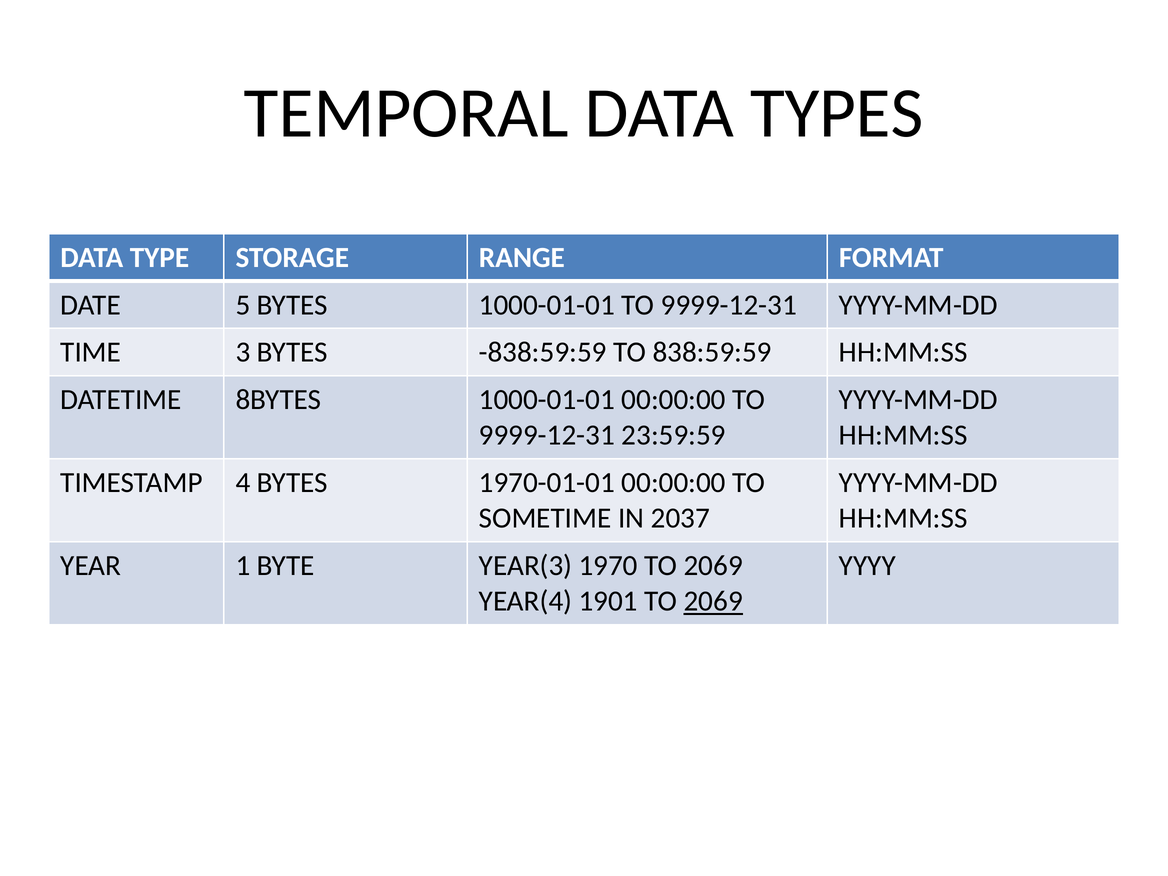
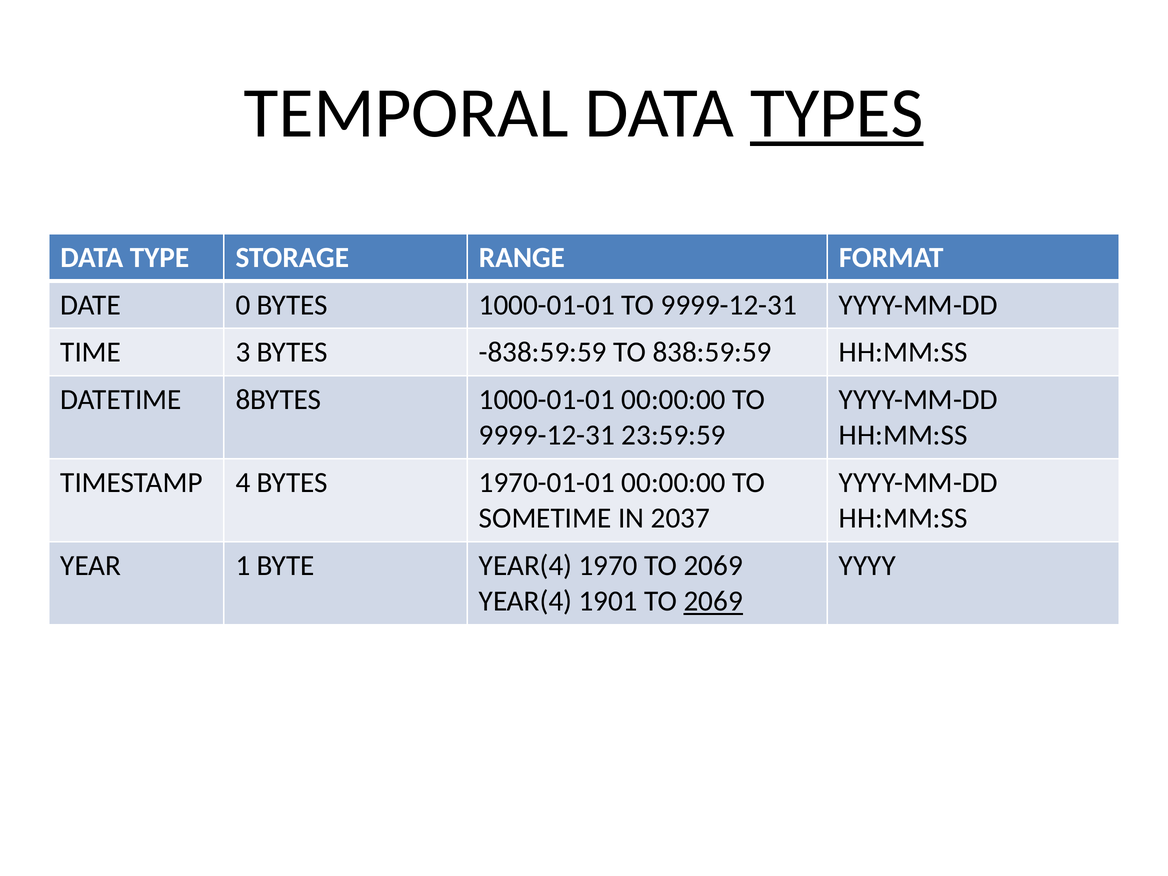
TYPES underline: none -> present
5: 5 -> 0
BYTE YEAR(3: YEAR(3 -> YEAR(4
